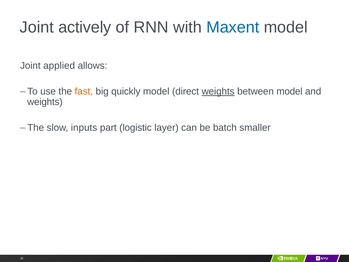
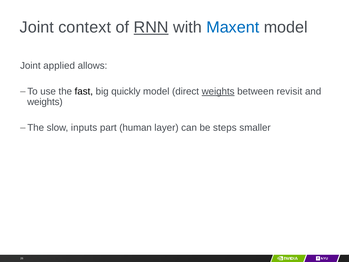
actively: actively -> context
RNN underline: none -> present
fast colour: orange -> black
between model: model -> revisit
logistic: logistic -> human
batch: batch -> steps
